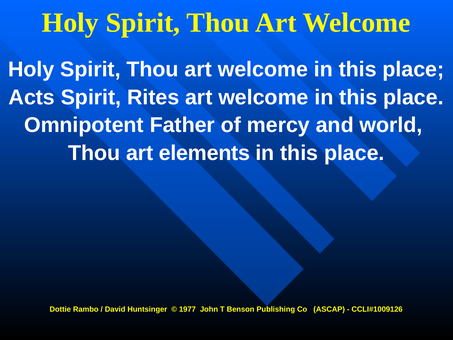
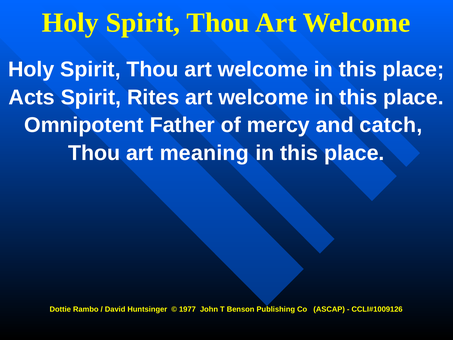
world: world -> catch
elements: elements -> meaning
